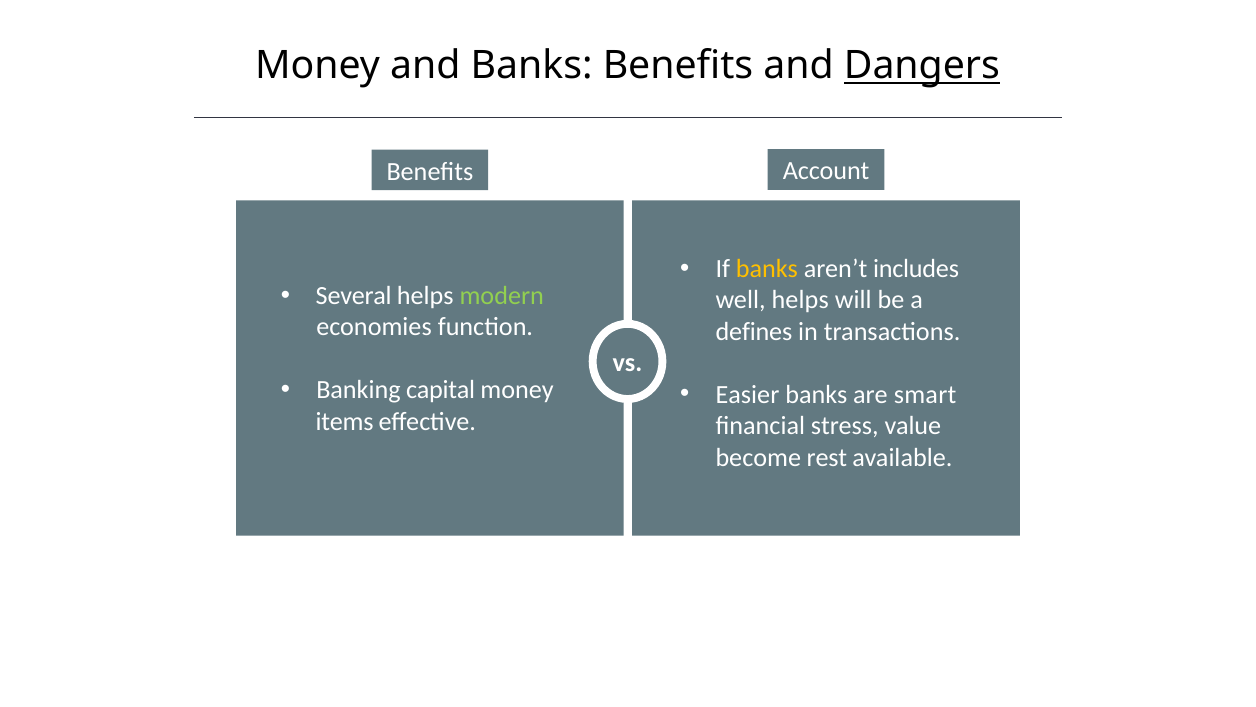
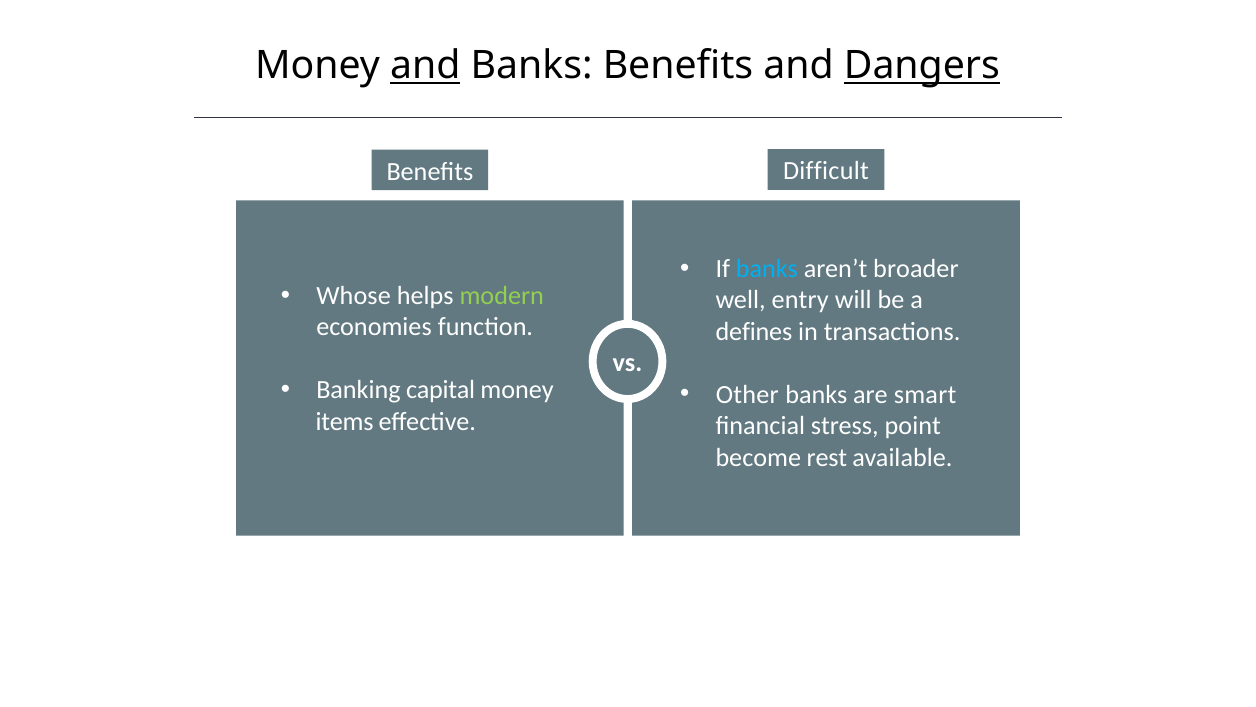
and at (425, 66) underline: none -> present
Account: Account -> Difficult
banks at (767, 269) colour: yellow -> light blue
includes: includes -> broader
Several: Several -> Whose
well helps: helps -> entry
Easier: Easier -> Other
value: value -> point
